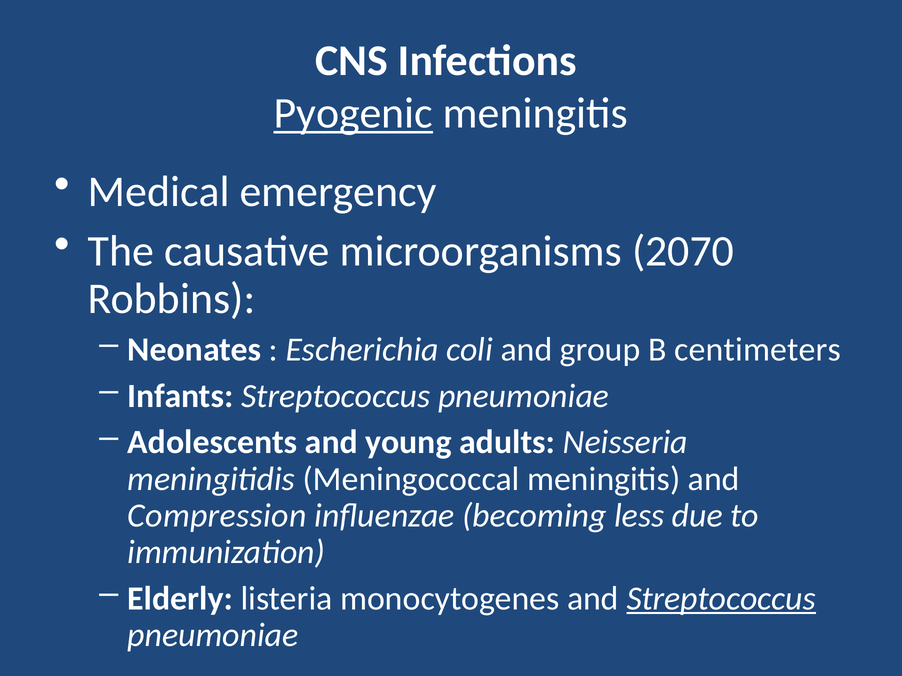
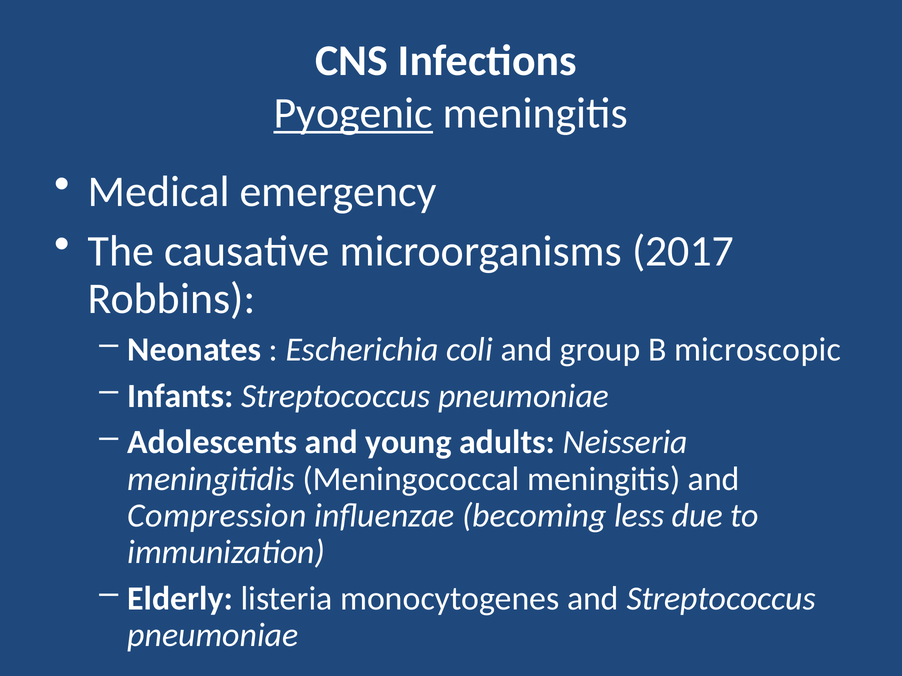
2070: 2070 -> 2017
centimeters: centimeters -> microscopic
Streptococcus at (721, 599) underline: present -> none
